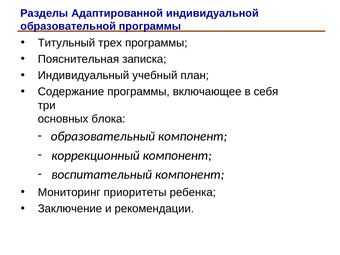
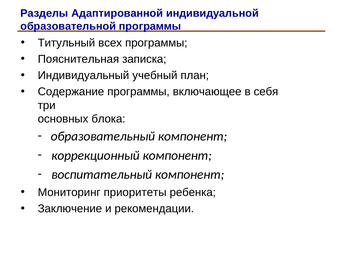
трех: трех -> всех
